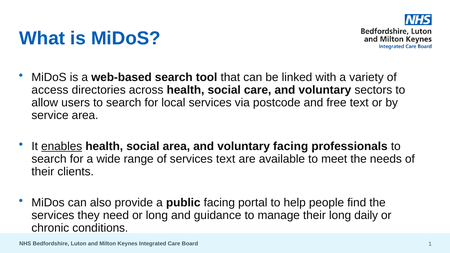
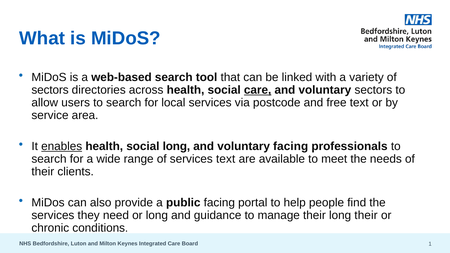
access at (50, 90): access -> sectors
care at (258, 90) underline: none -> present
social area: area -> long
long daily: daily -> their
